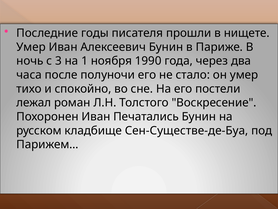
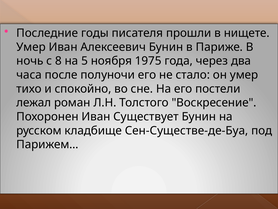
3: 3 -> 8
1: 1 -> 5
1990: 1990 -> 1975
Печатались: Печатались -> Существует
